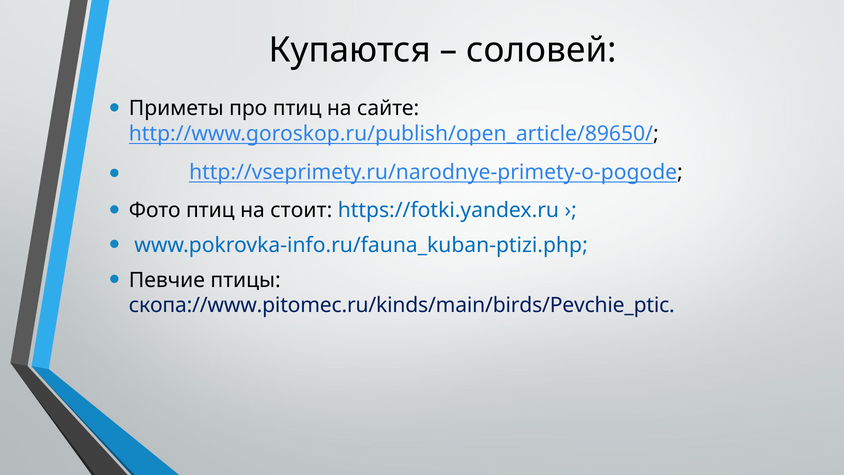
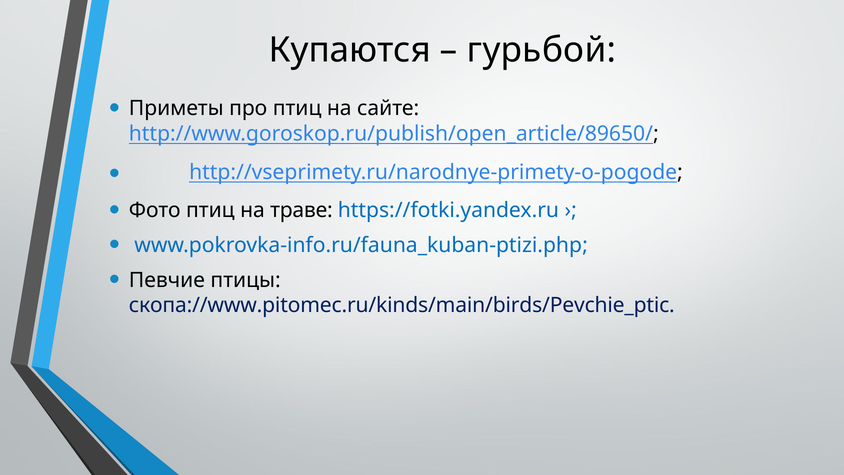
соловей: соловей -> гурьбой
стоит: стоит -> траве
